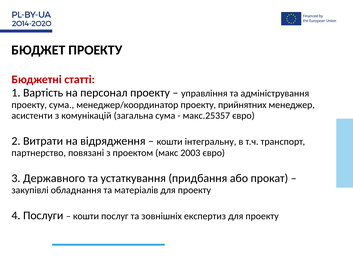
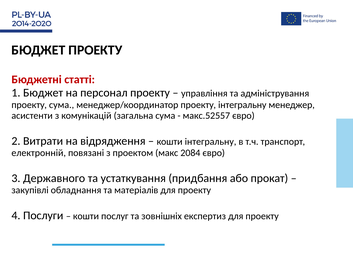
1 Вартість: Вартість -> Бюджет
проекту прийнятних: прийнятних -> інтегральну
макс.25357: макс.25357 -> макс.52557
партнерство: партнерство -> електронній
2003: 2003 -> 2084
